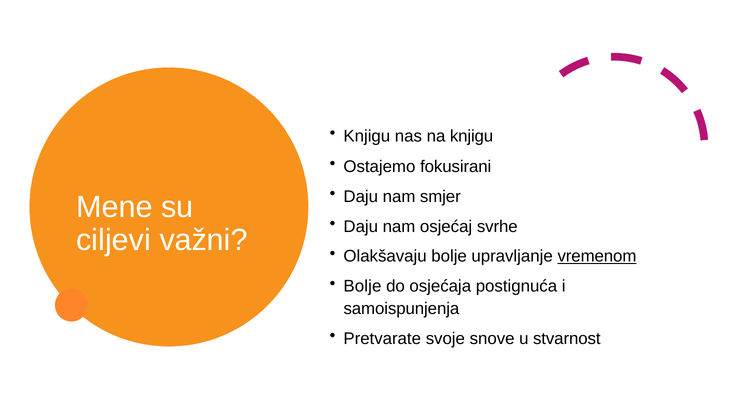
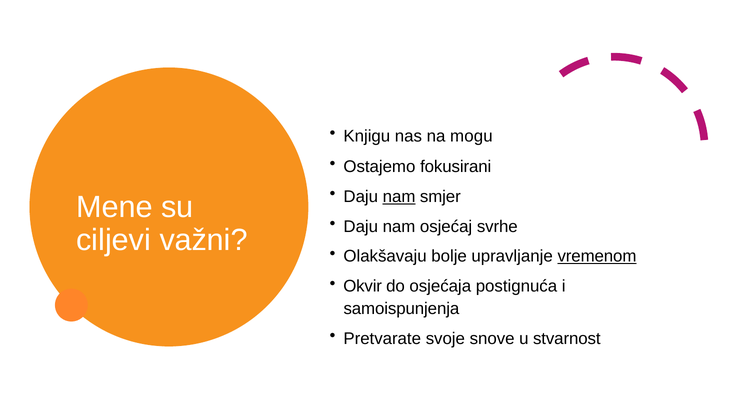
na knjigu: knjigu -> mogu
nam at (399, 197) underline: none -> present
Bolje at (362, 286): Bolje -> Okvir
